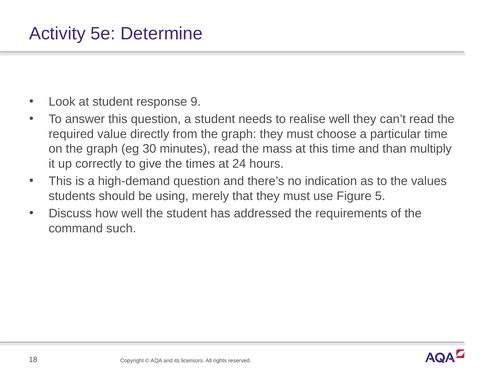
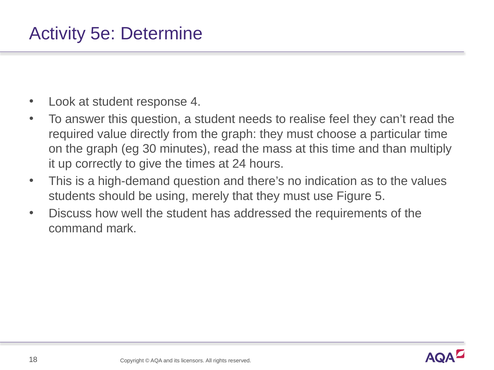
9: 9 -> 4
realise well: well -> feel
such: such -> mark
